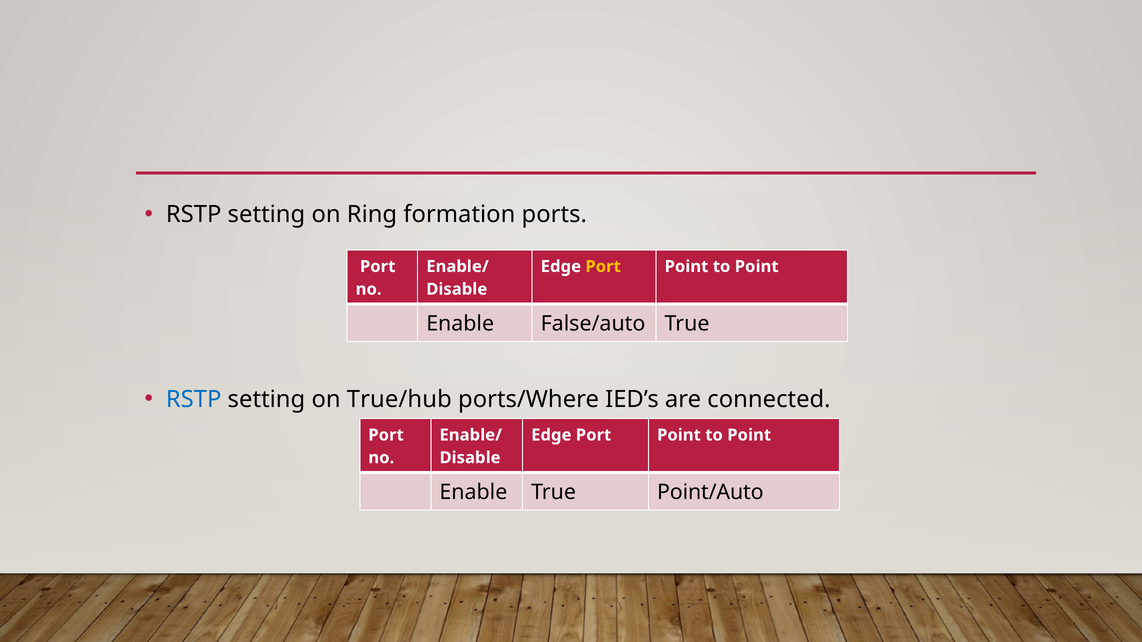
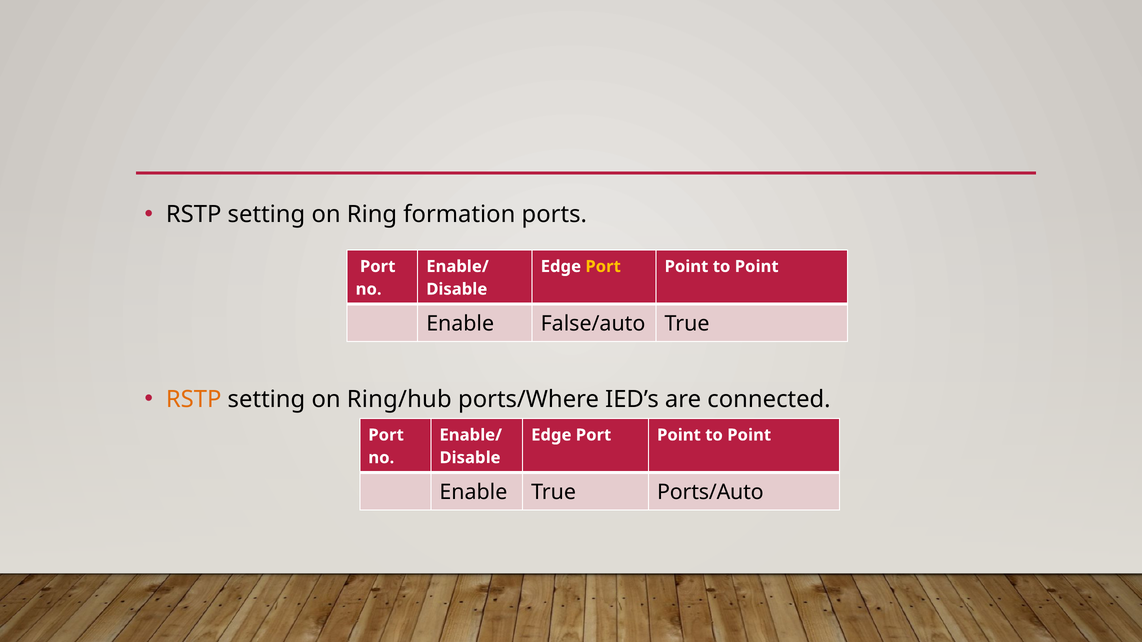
RSTP at (194, 399) colour: blue -> orange
True/hub: True/hub -> Ring/hub
Point/Auto: Point/Auto -> Ports/Auto
